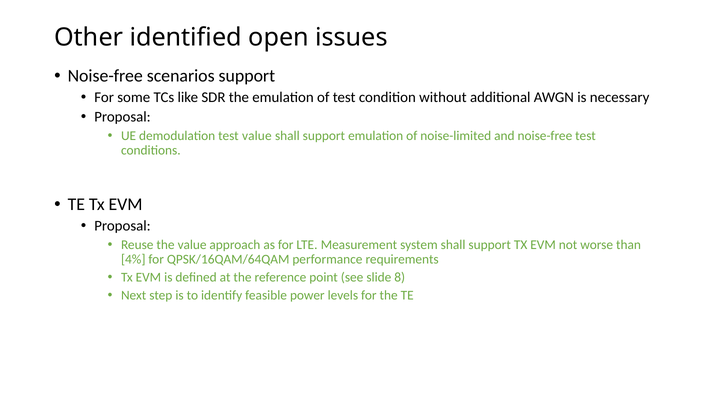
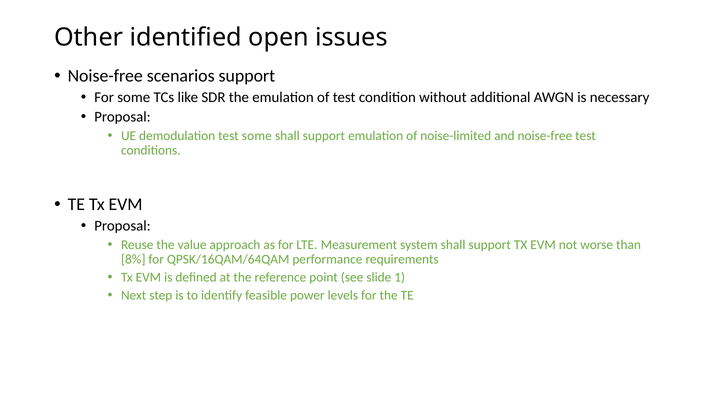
test value: value -> some
4%: 4% -> 8%
8: 8 -> 1
